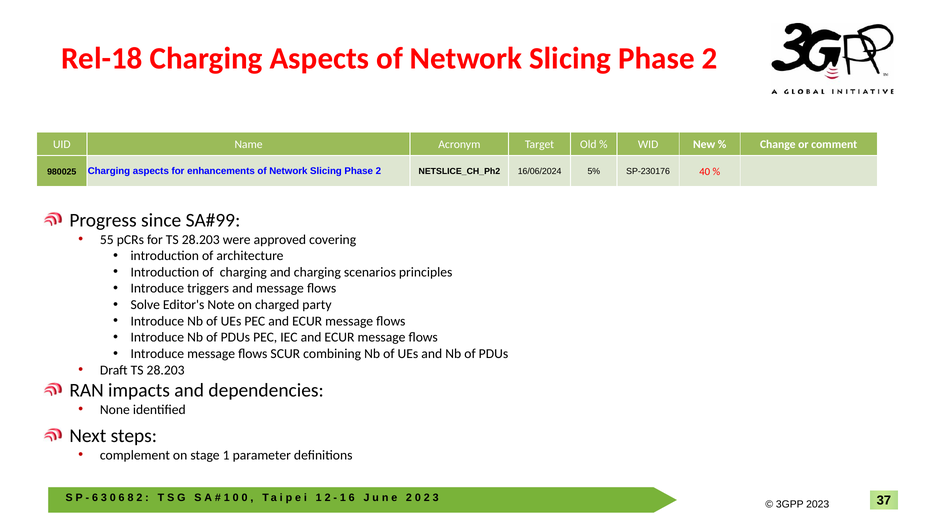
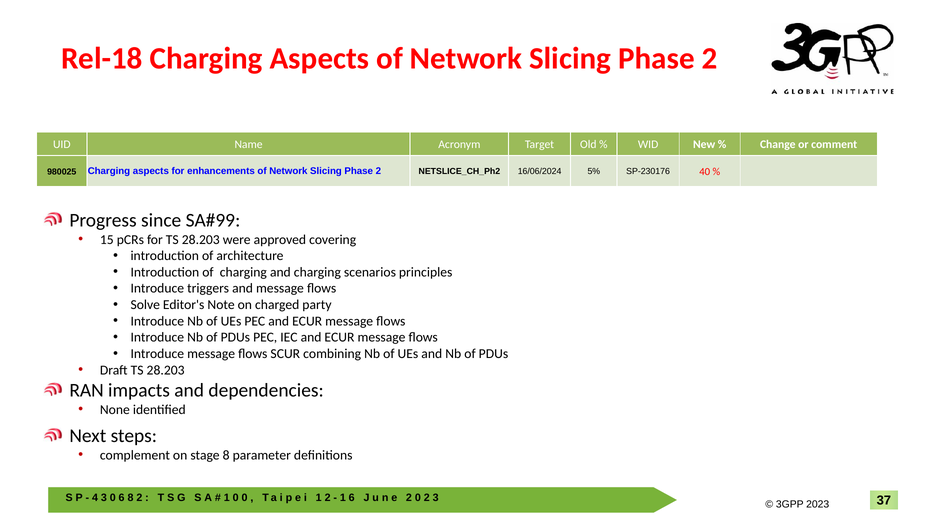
55: 55 -> 15
stage 1: 1 -> 8
6 at (95, 498): 6 -> 4
